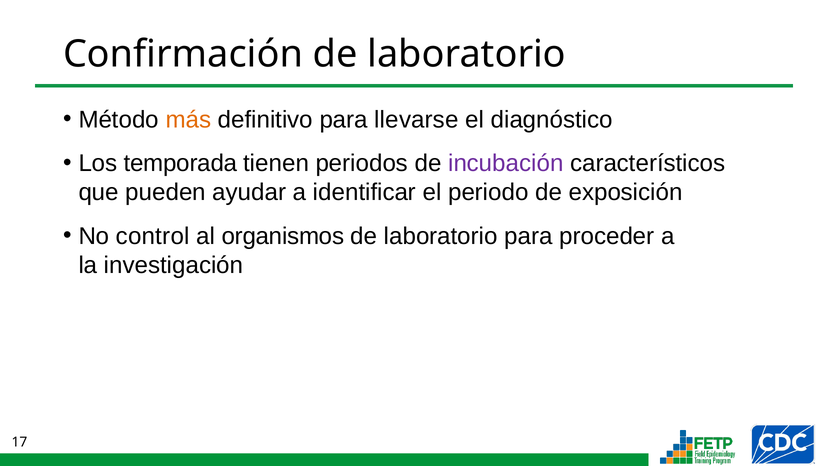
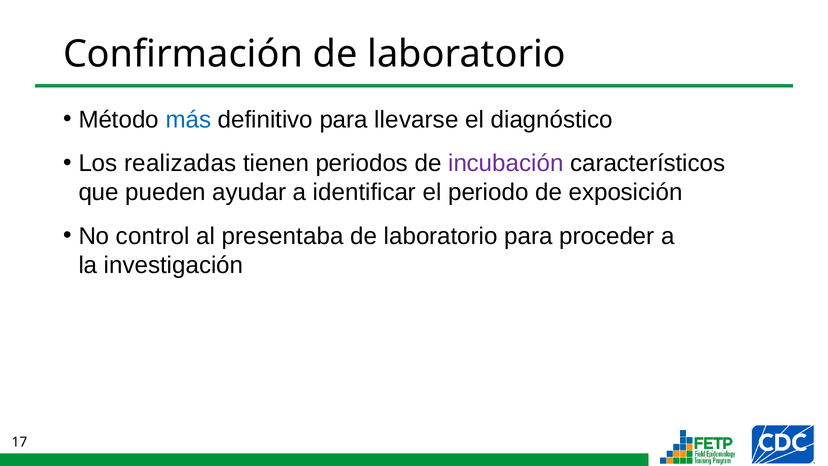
más colour: orange -> blue
temporada: temporada -> realizadas
organismos: organismos -> presentaba
